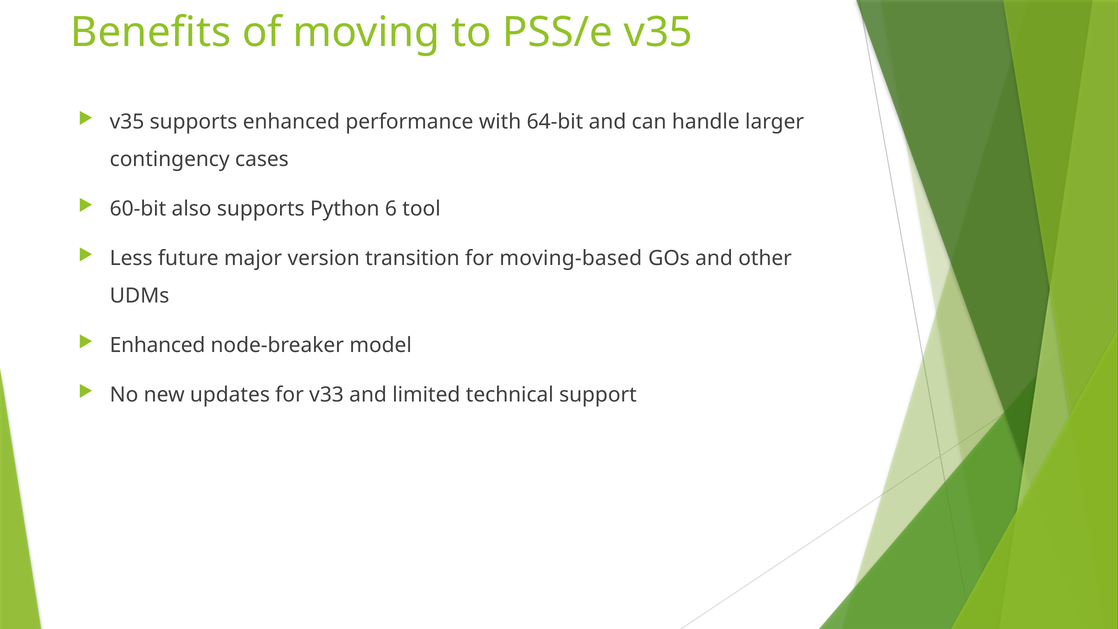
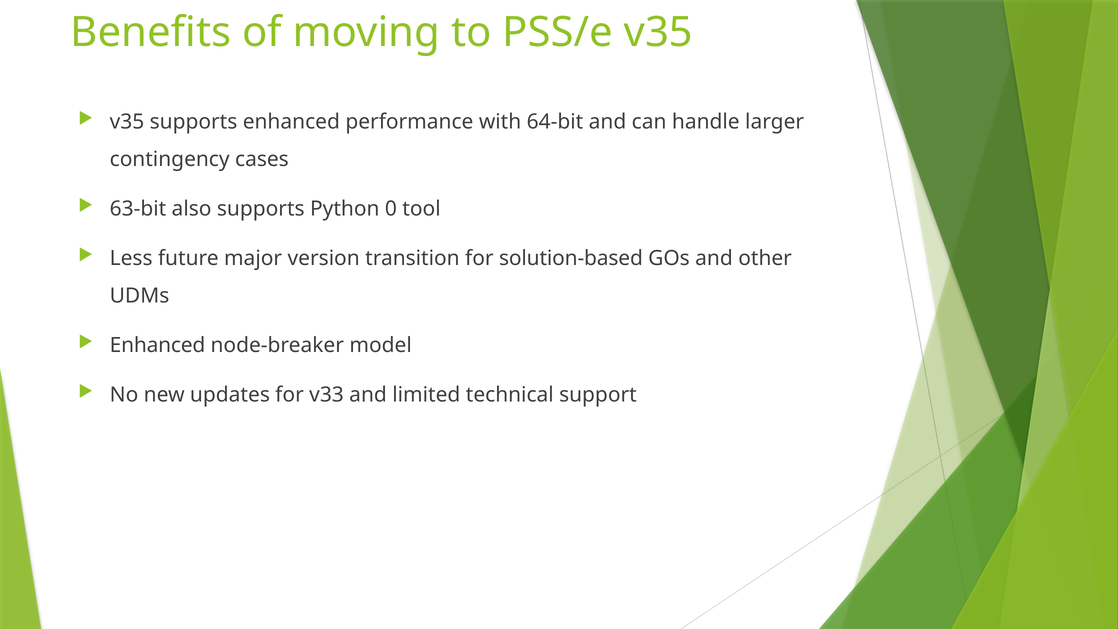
60-bit: 60-bit -> 63-bit
6: 6 -> 0
moving-based: moving-based -> solution-based
